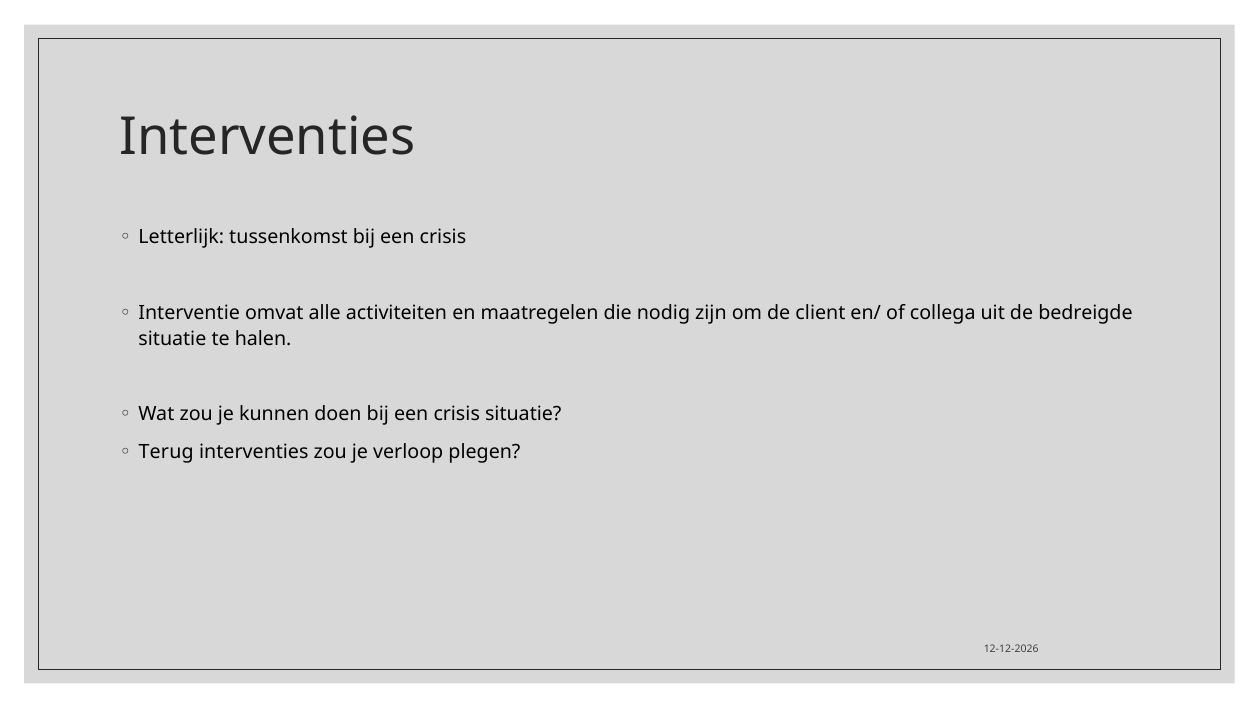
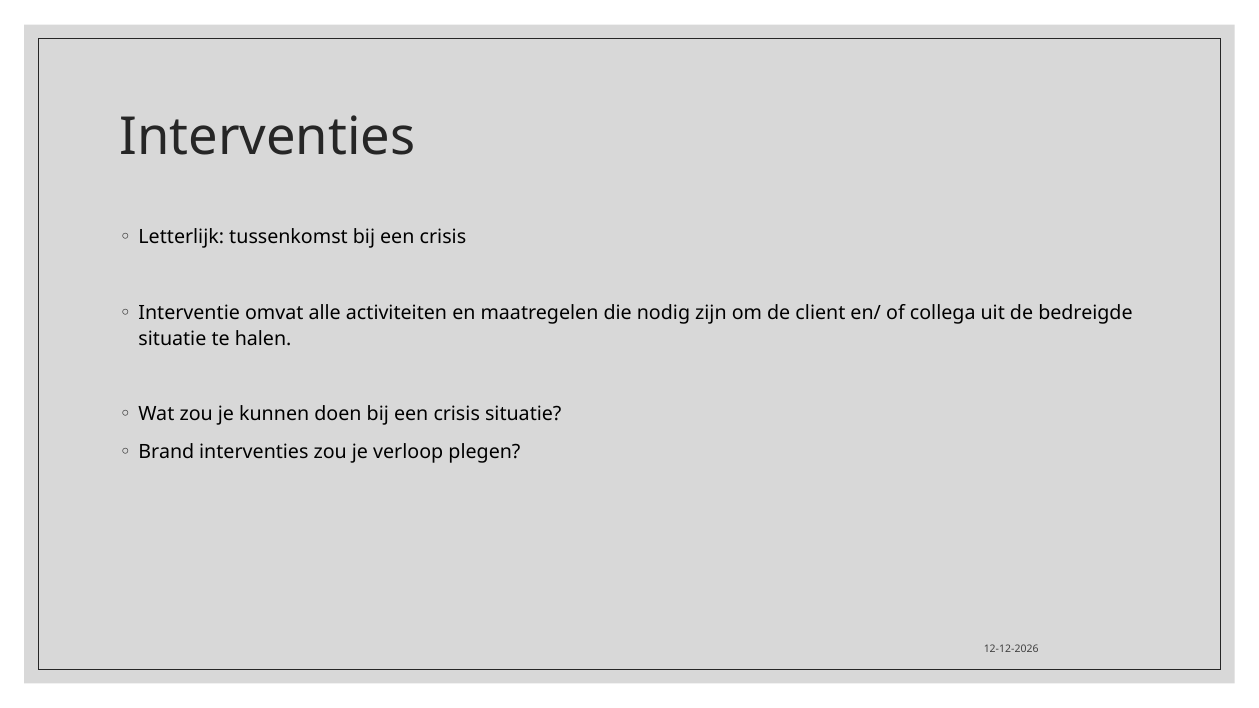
Terug: Terug -> Brand
